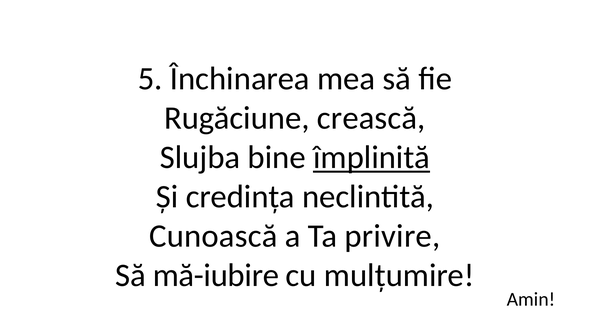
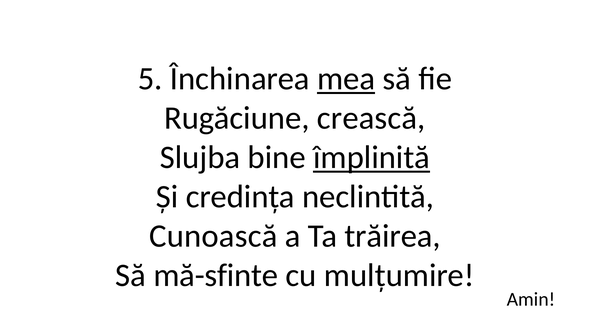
mea underline: none -> present
privire: privire -> trăirea
mă-iubire: mă-iubire -> mă-sfinte
